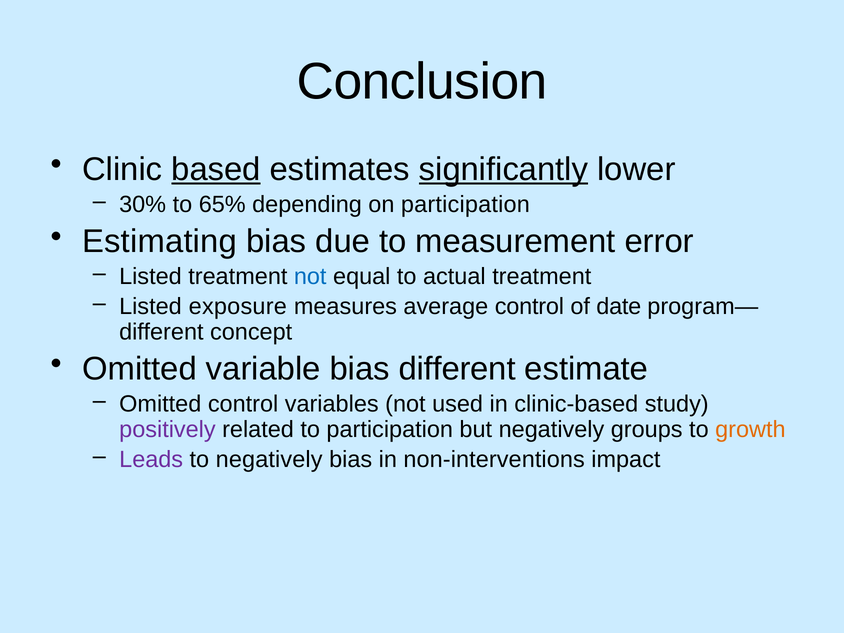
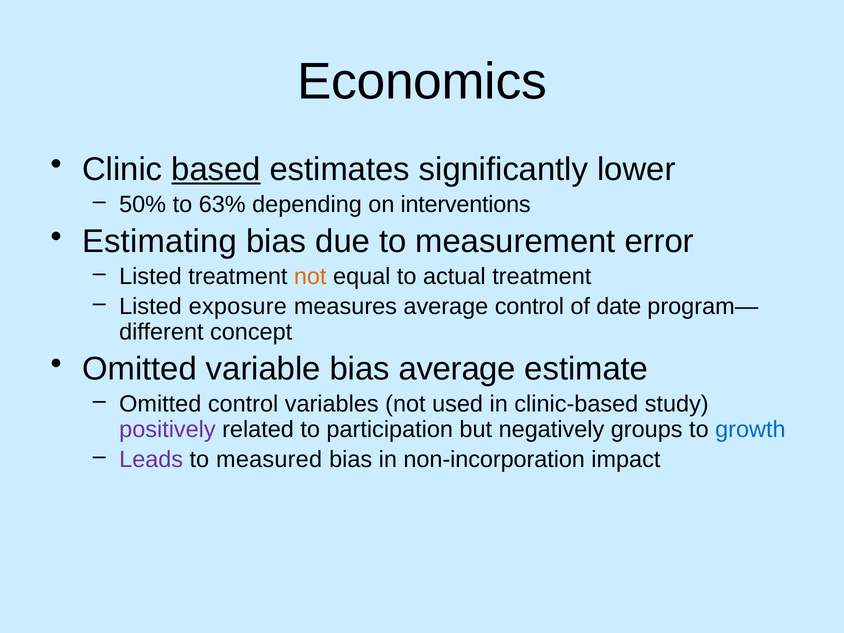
Conclusion: Conclusion -> Economics
significantly underline: present -> none
30%: 30% -> 50%
65%: 65% -> 63%
on participation: participation -> interventions
not at (310, 277) colour: blue -> orange
bias different: different -> average
growth colour: orange -> blue
to negatively: negatively -> measured
non-interventions: non-interventions -> non-incorporation
